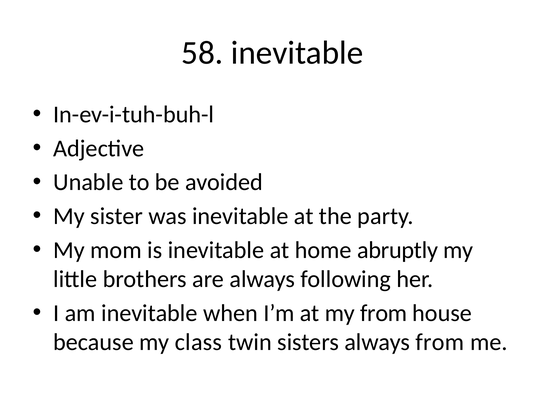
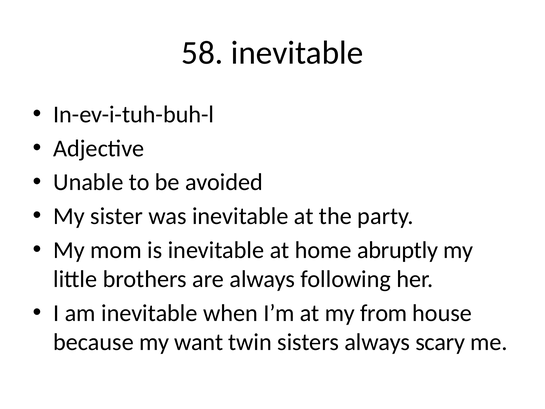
class: class -> want
always from: from -> scary
